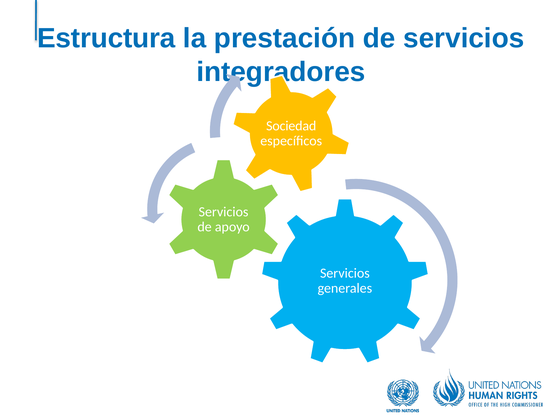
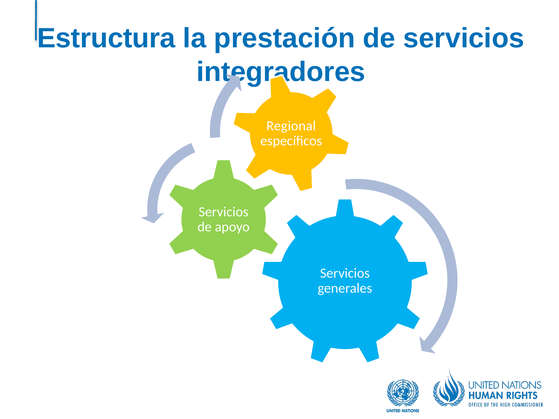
Sociedad: Sociedad -> Regional
